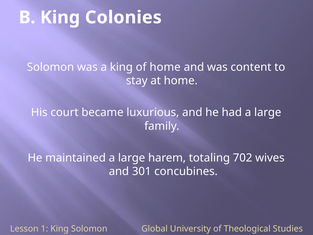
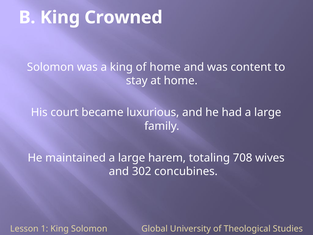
Colonies: Colonies -> Crowned
702: 702 -> 708
301: 301 -> 302
